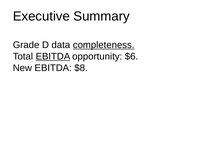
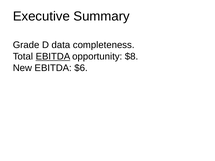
completeness underline: present -> none
$6: $6 -> $8
$8: $8 -> $6
